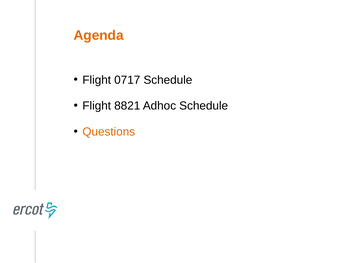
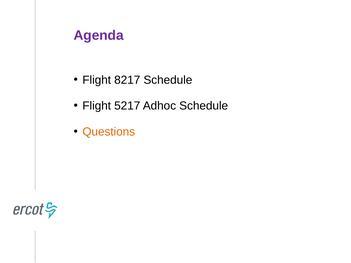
Agenda colour: orange -> purple
0717: 0717 -> 8217
8821: 8821 -> 5217
